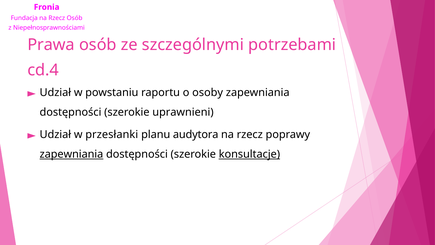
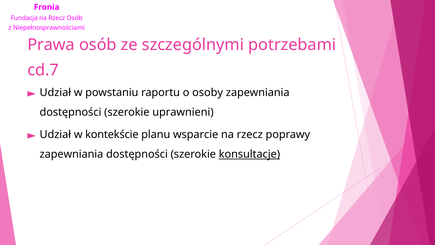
cd.4: cd.4 -> cd.7
przesłanki: przesłanki -> kontekście
audytora: audytora -> wsparcie
zapewniania at (71, 154) underline: present -> none
